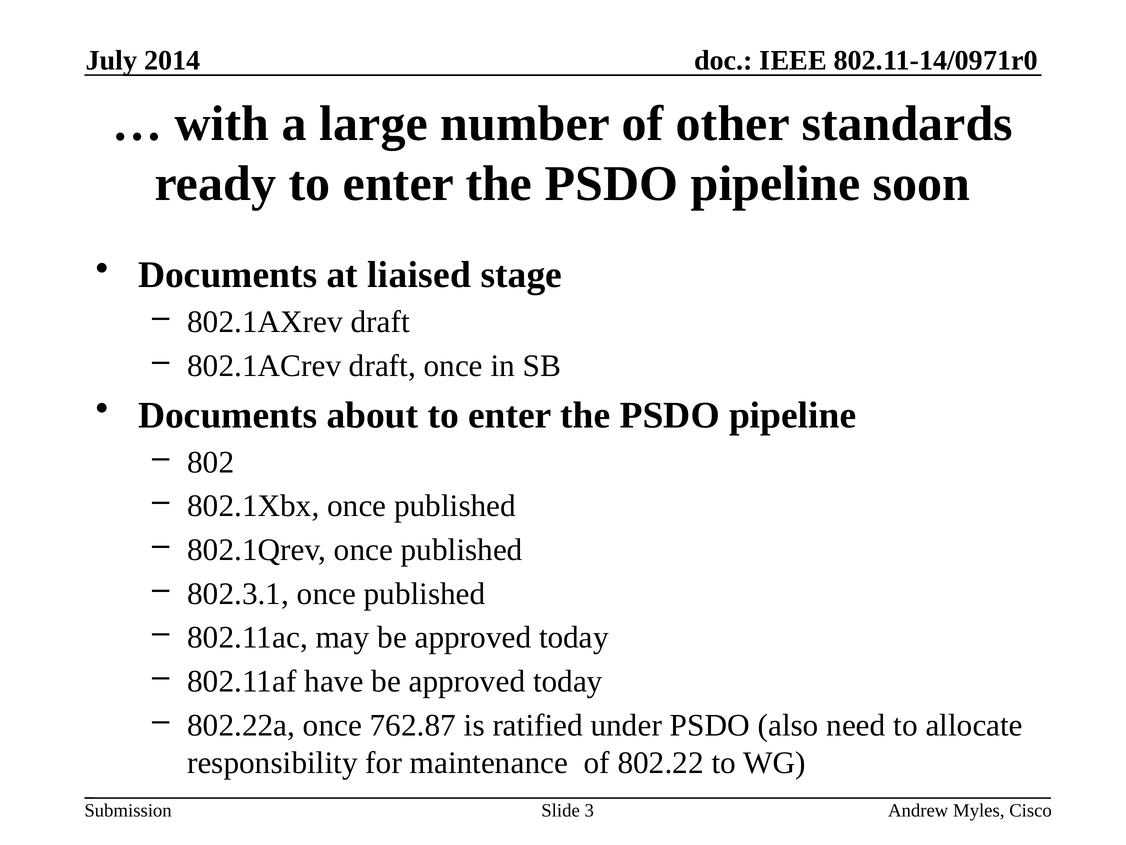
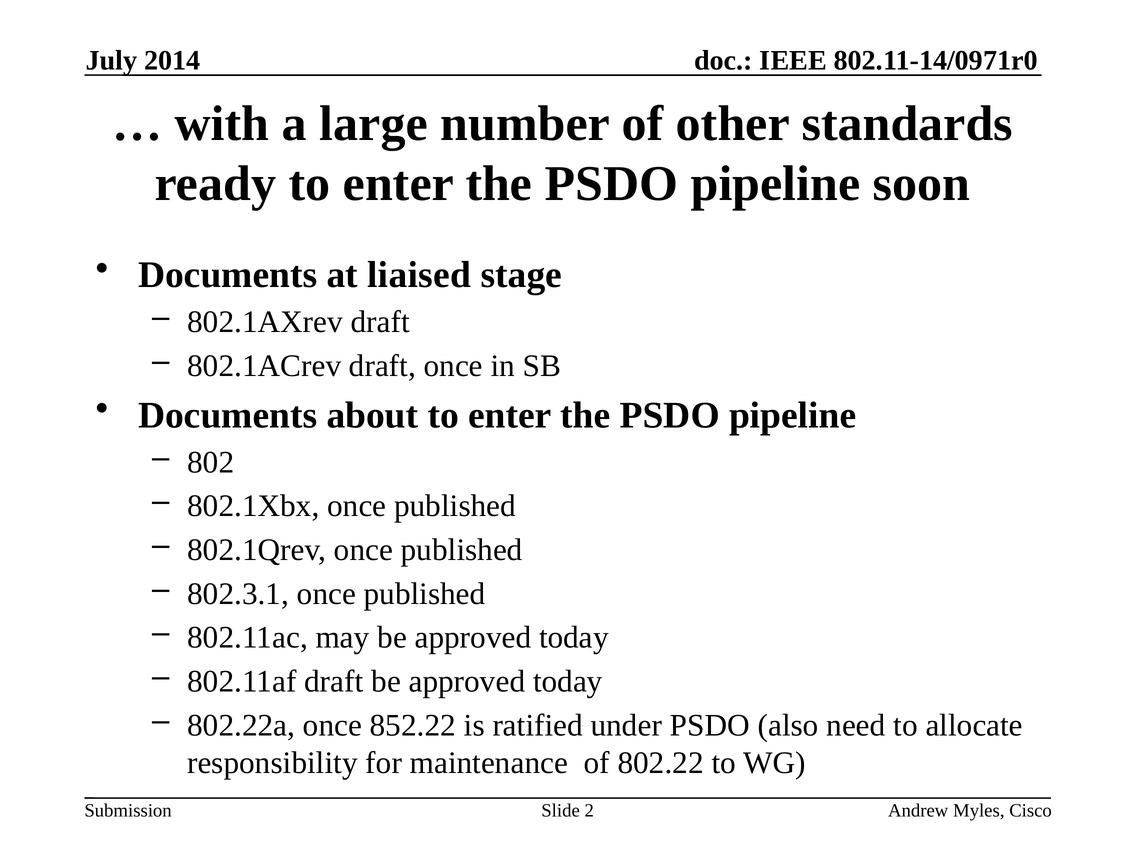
802.11af have: have -> draft
762.87: 762.87 -> 852.22
3: 3 -> 2
